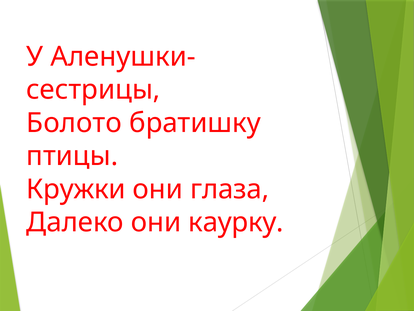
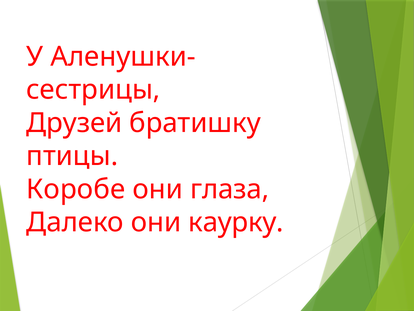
Болото: Болото -> Друзей
Кружки: Кружки -> Коробе
